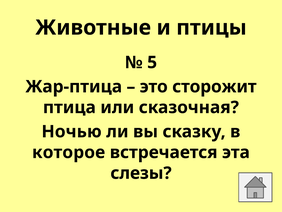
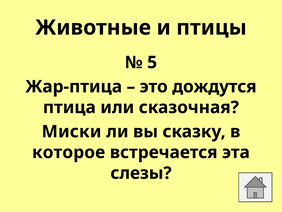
сторожит: сторожит -> дождутся
Ночью: Ночью -> Миски
